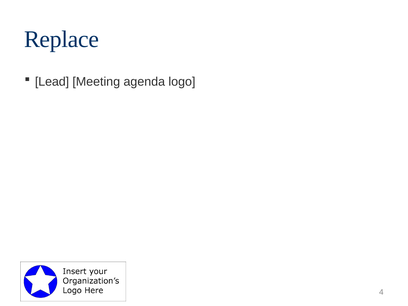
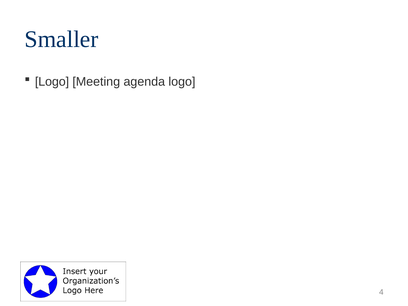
Replace: Replace -> Smaller
Lead at (52, 82): Lead -> Logo
